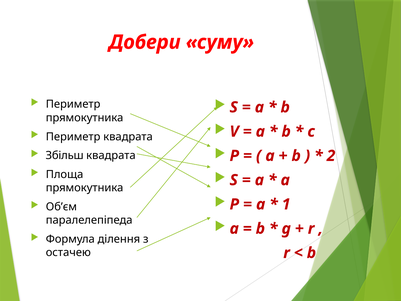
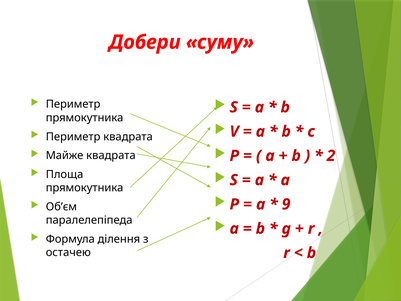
Збільш: Збільш -> Майже
1: 1 -> 9
